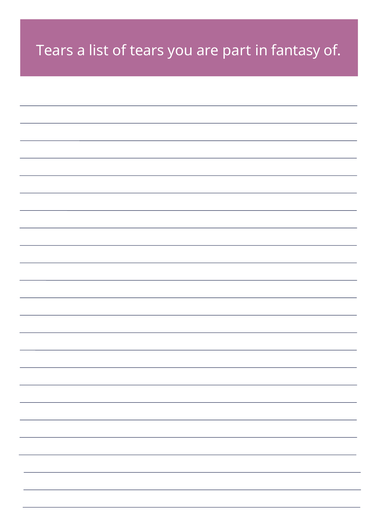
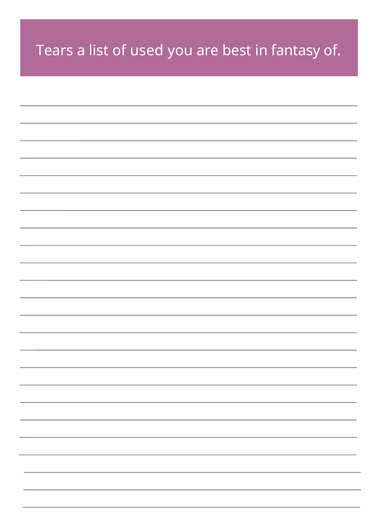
of tears: tears -> used
part: part -> best
